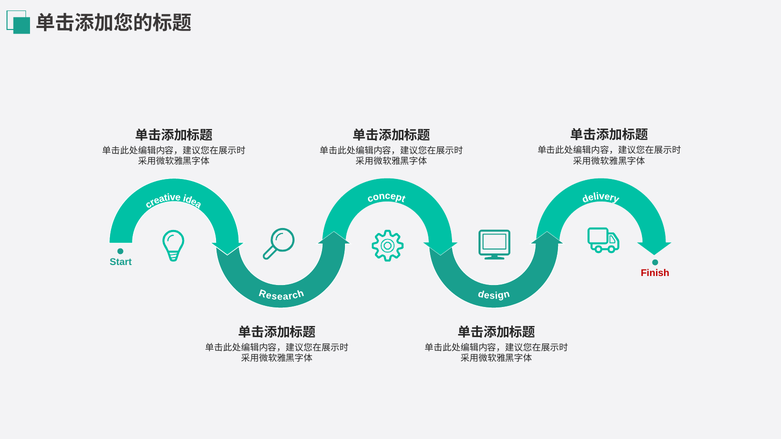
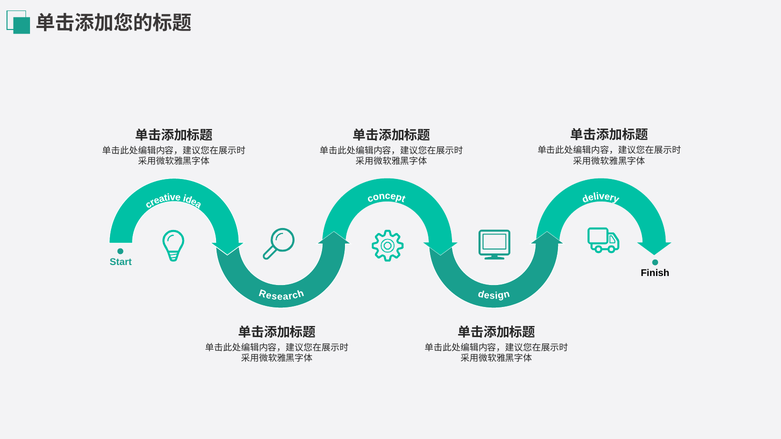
Finish colour: red -> black
